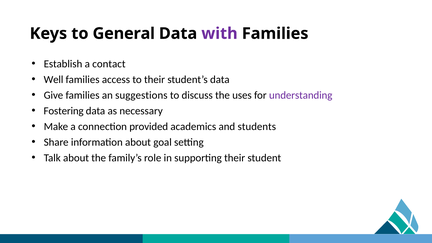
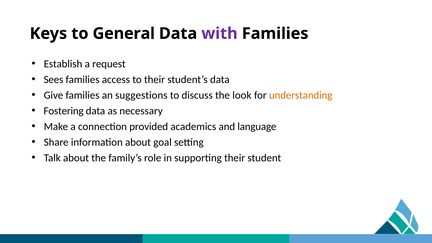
contact: contact -> request
Well: Well -> Sees
uses: uses -> look
understanding colour: purple -> orange
students: students -> language
